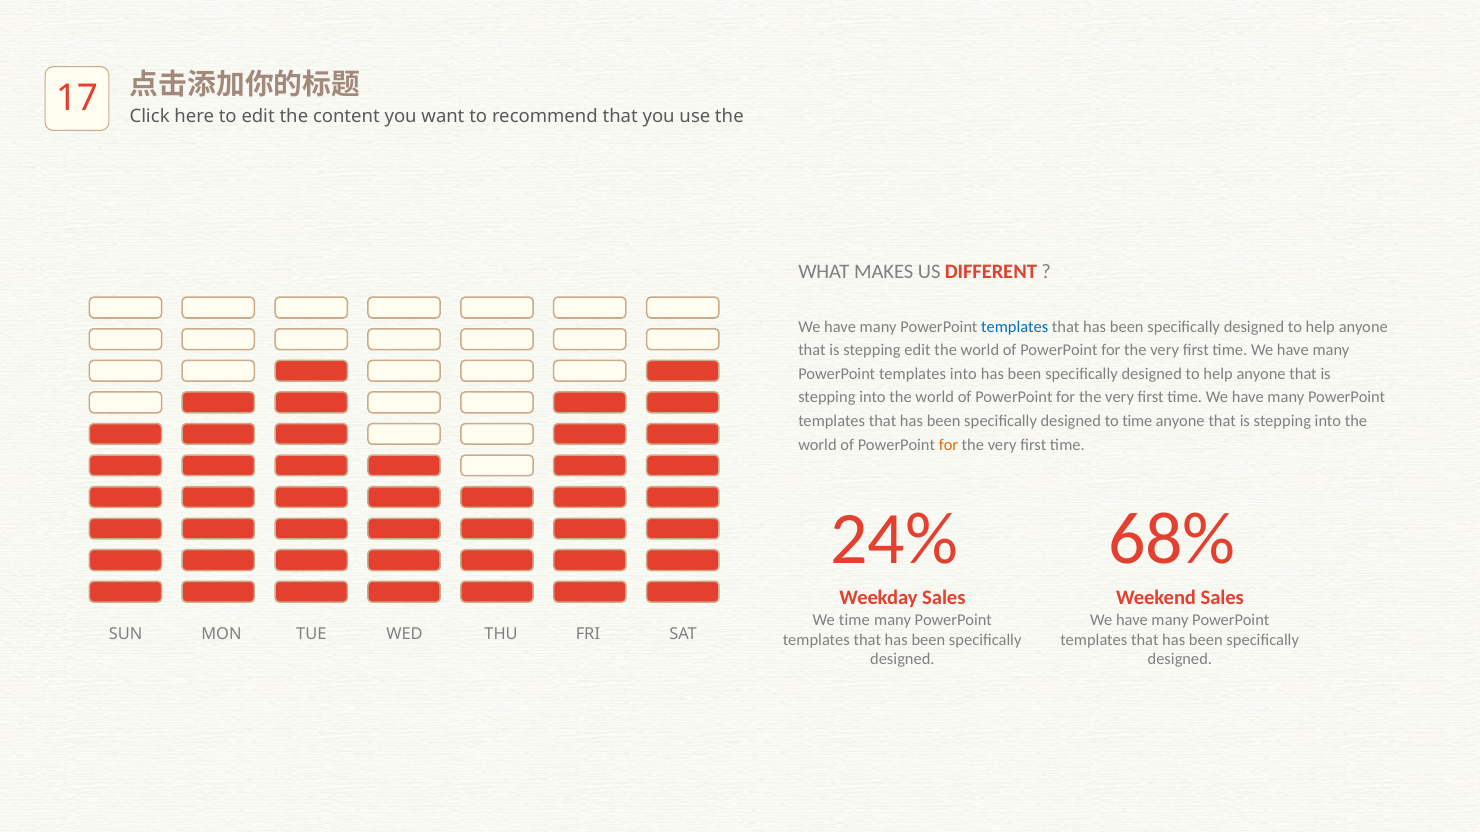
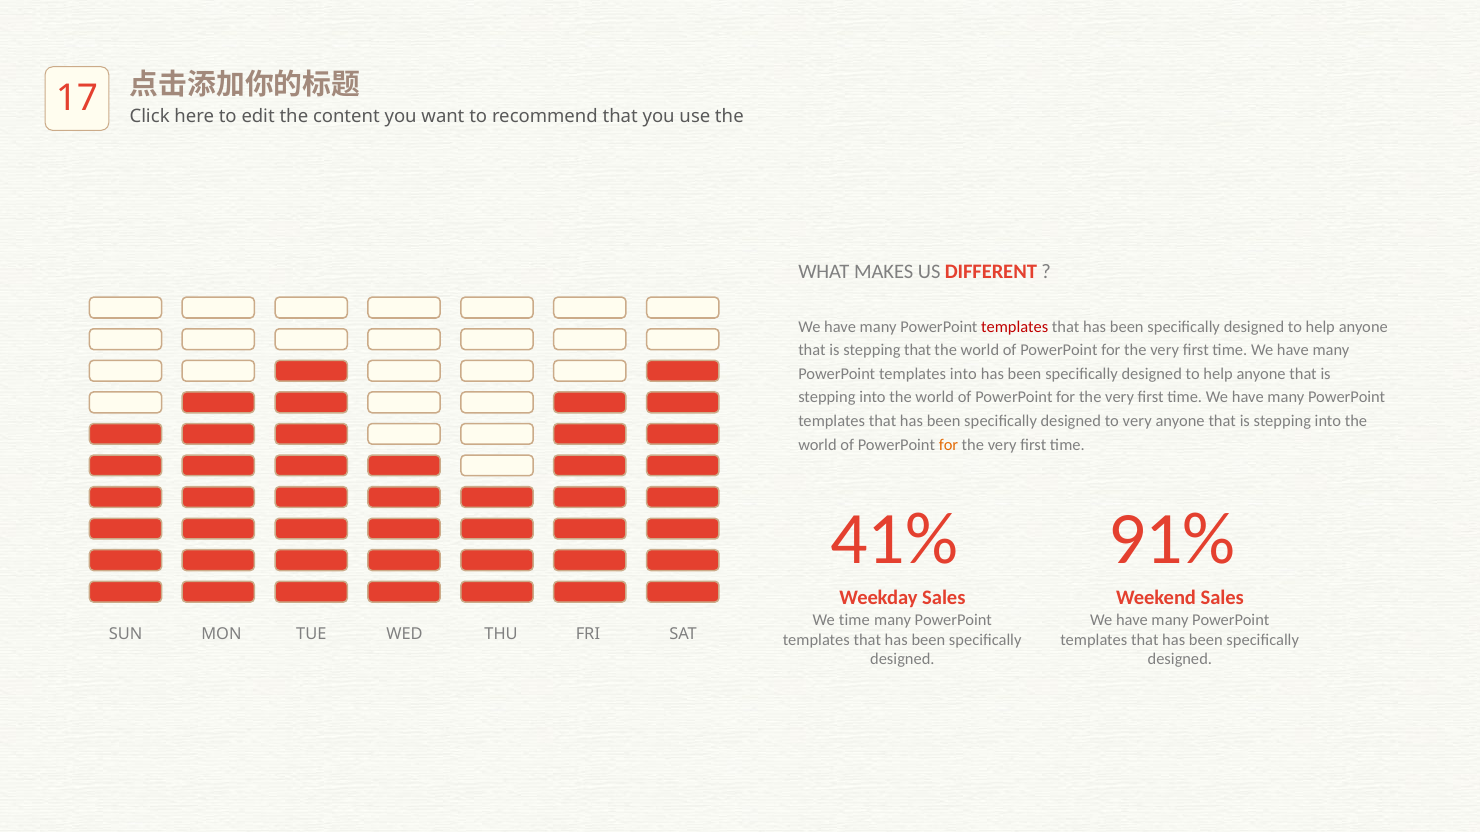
templates at (1015, 327) colour: blue -> red
stepping edit: edit -> that
to time: time -> very
24%: 24% -> 41%
68%: 68% -> 91%
